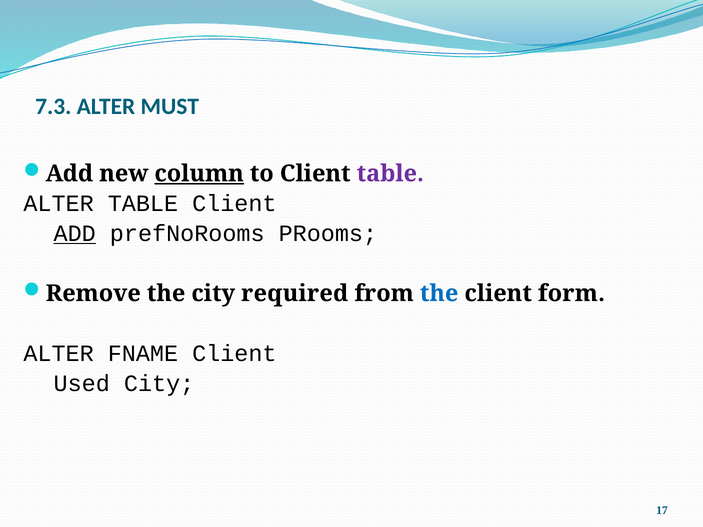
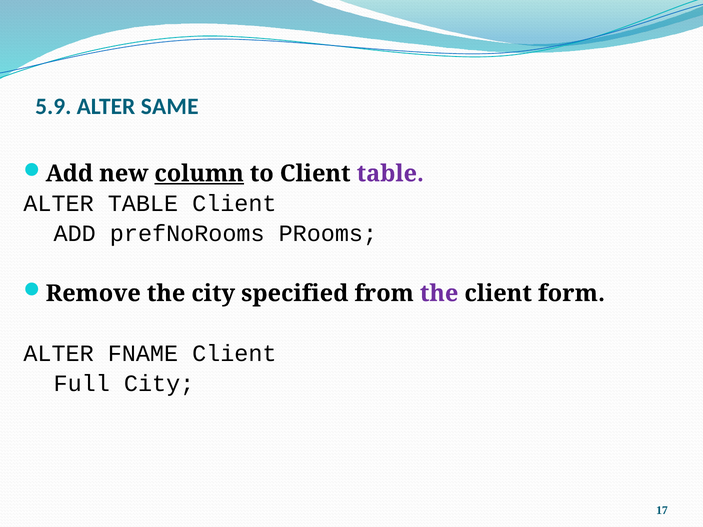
7.3: 7.3 -> 5.9
MUST: MUST -> SAME
ADD at (75, 234) underline: present -> none
required: required -> specified
the at (439, 294) colour: blue -> purple
Used: Used -> Full
